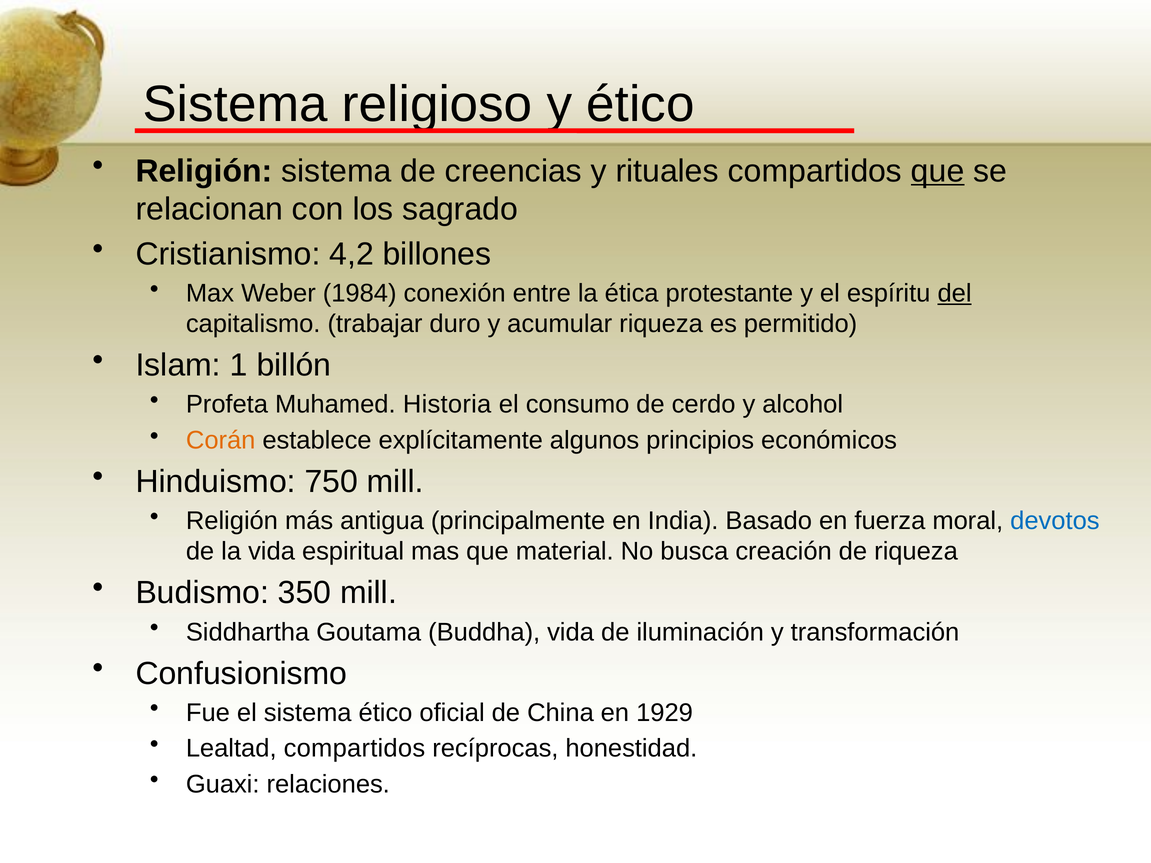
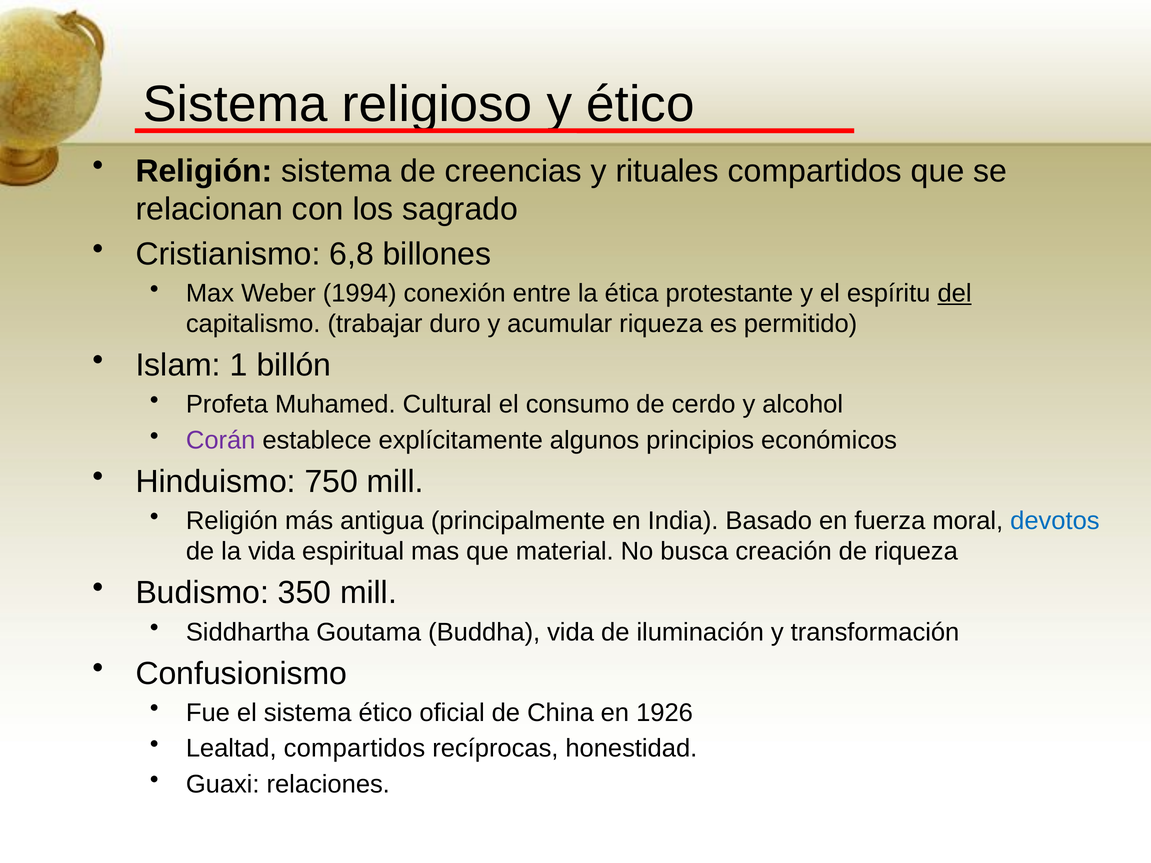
que at (938, 171) underline: present -> none
4,2: 4,2 -> 6,8
1984: 1984 -> 1994
Historia: Historia -> Cultural
Corán colour: orange -> purple
1929: 1929 -> 1926
